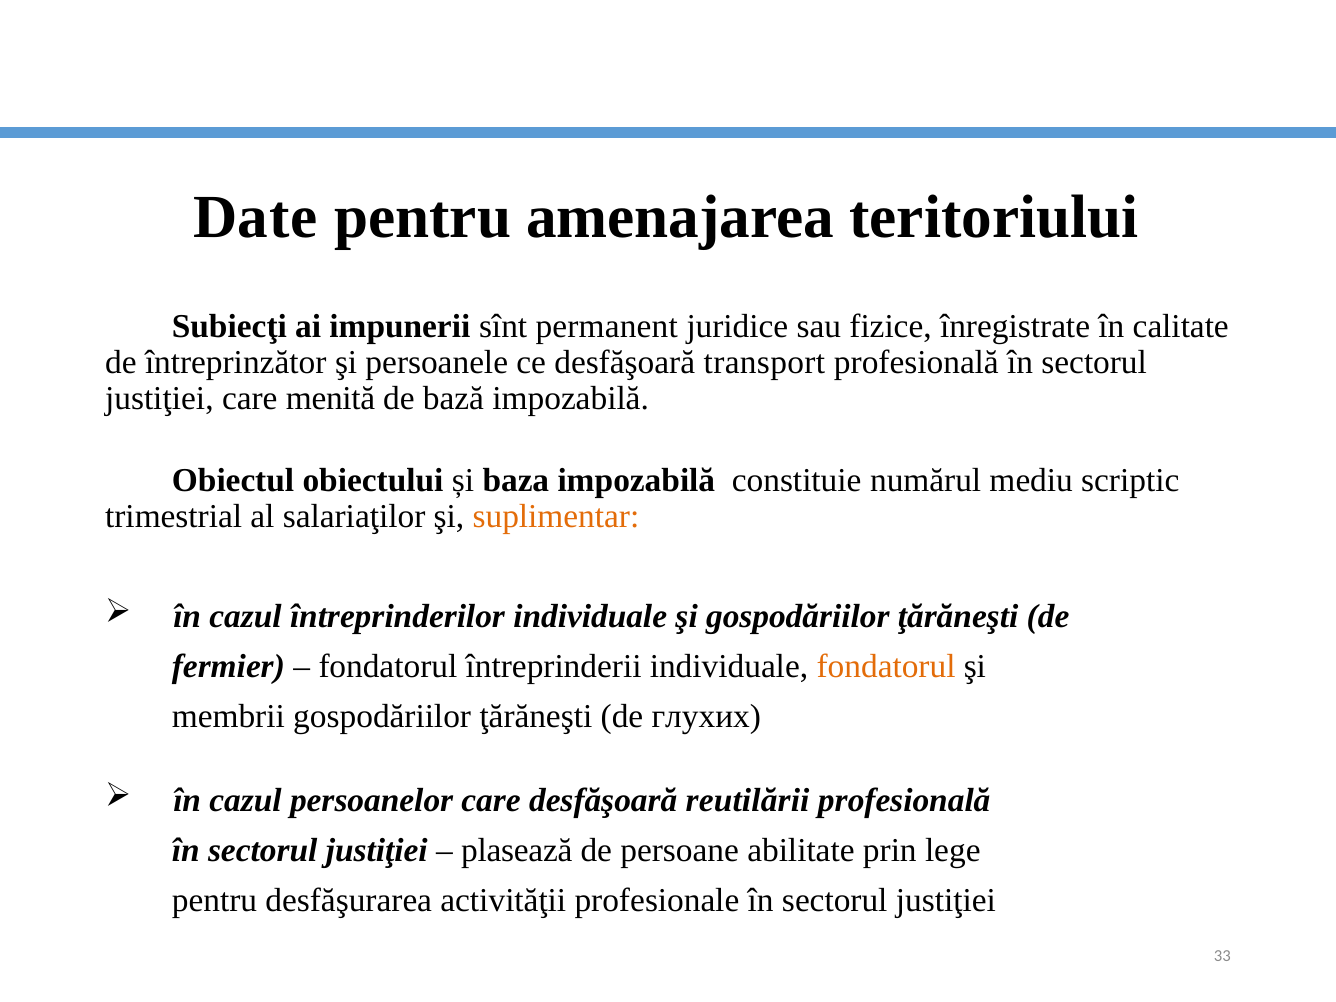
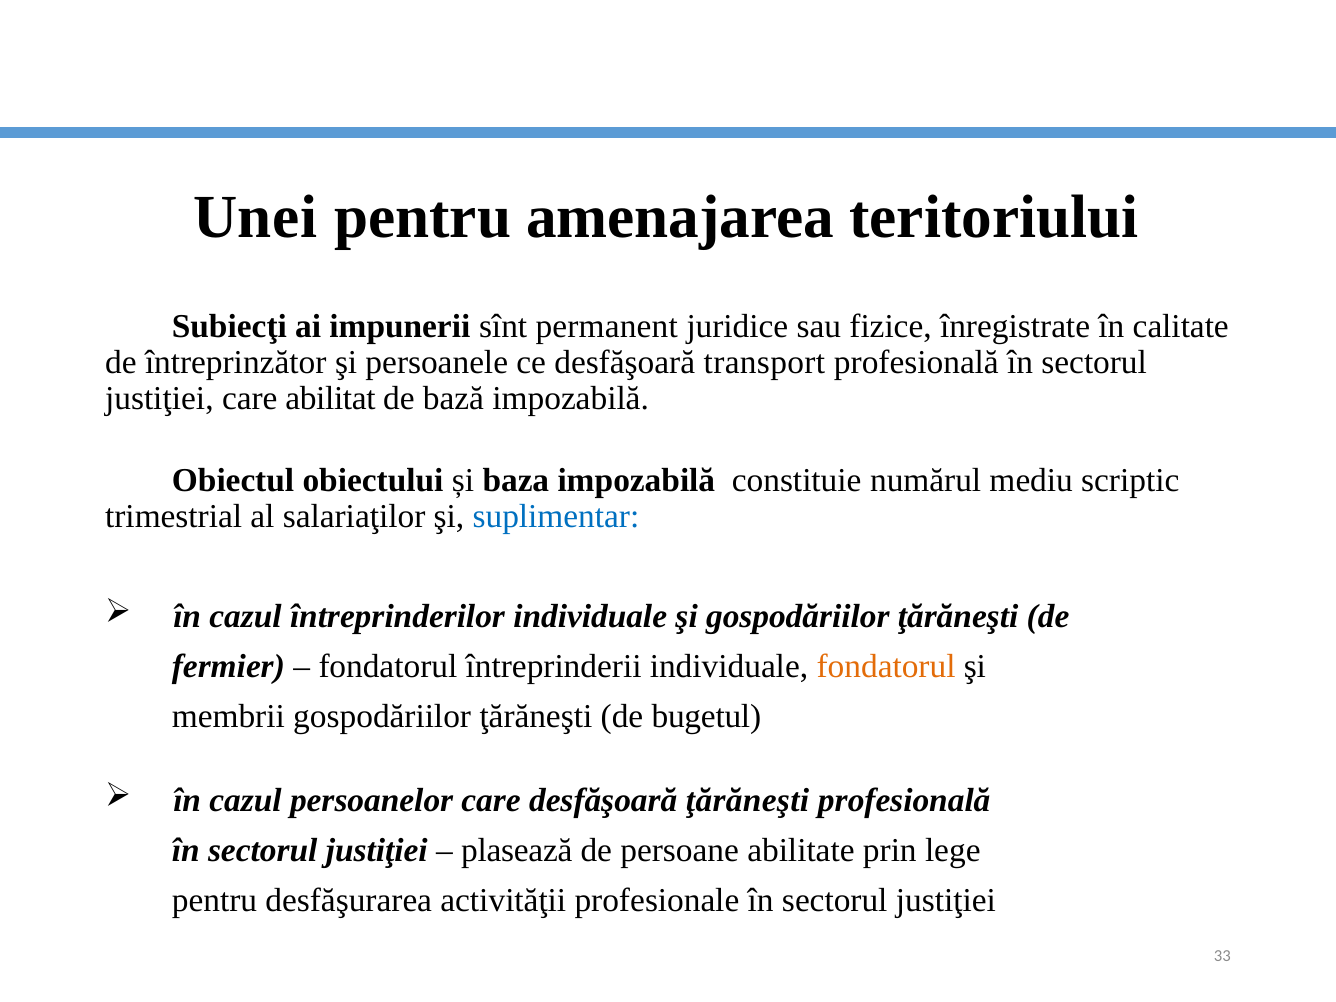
Date: Date -> Unei
menită: menită -> abilitat
suplimentar colour: orange -> blue
глухих: глухих -> bugetul
desfăşoară reutilării: reutilării -> ţărăneşti
